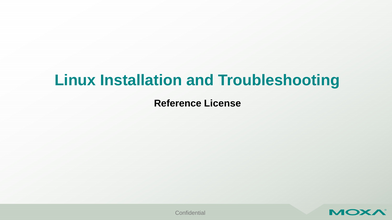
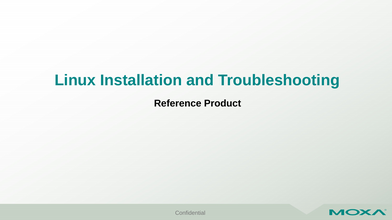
License: License -> Product
